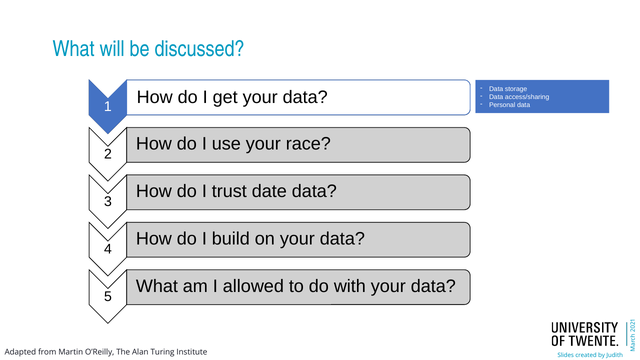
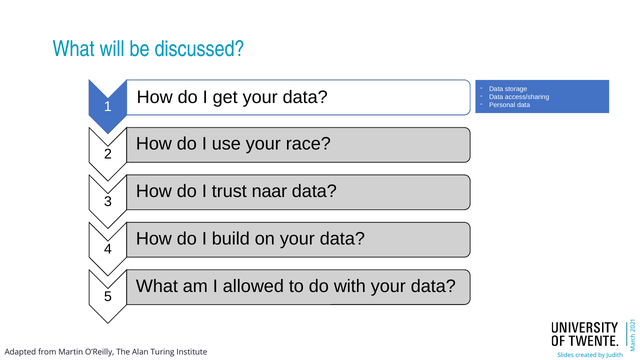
date: date -> naar
